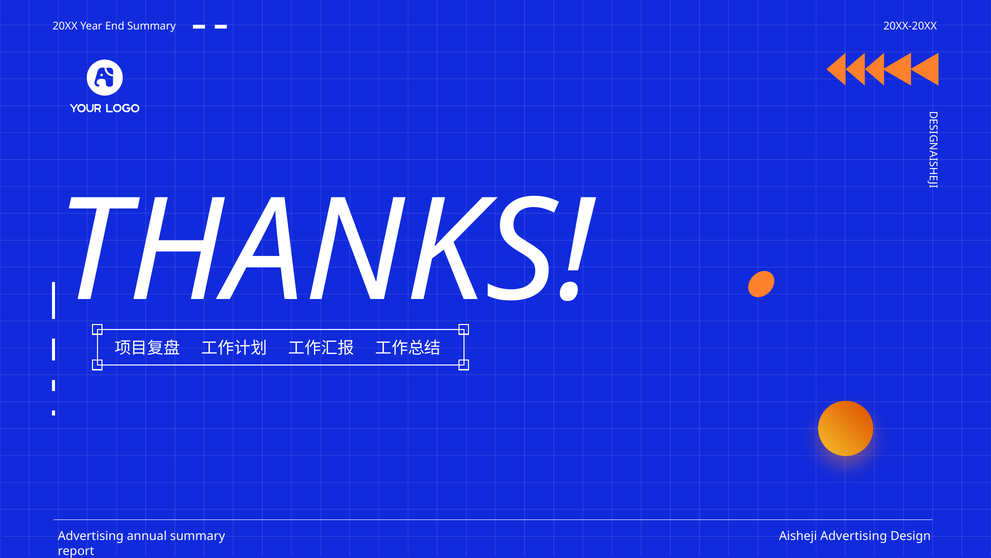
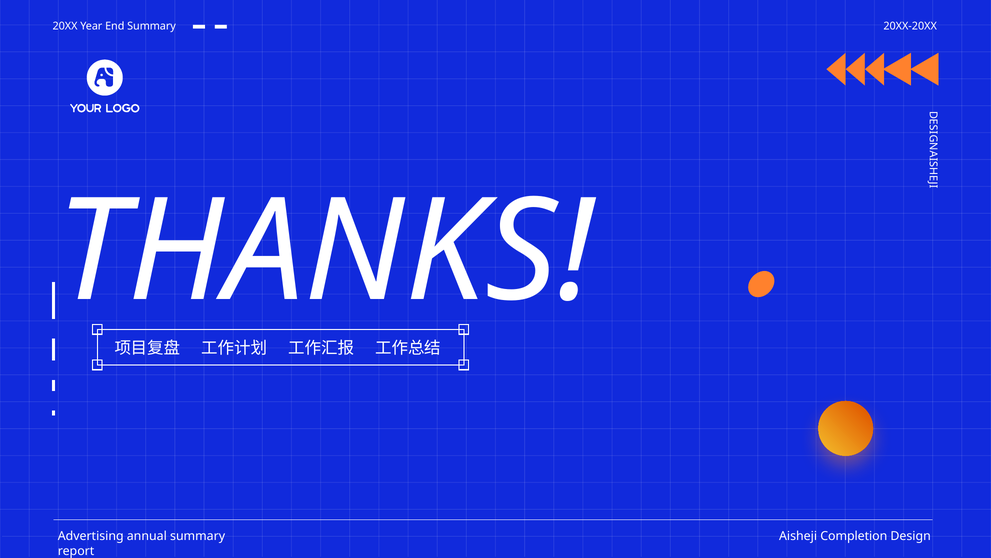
Aisheji Advertising: Advertising -> Completion
